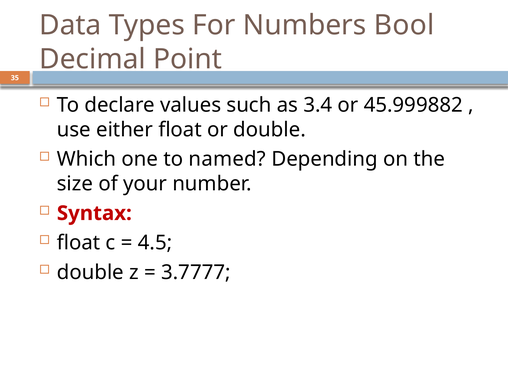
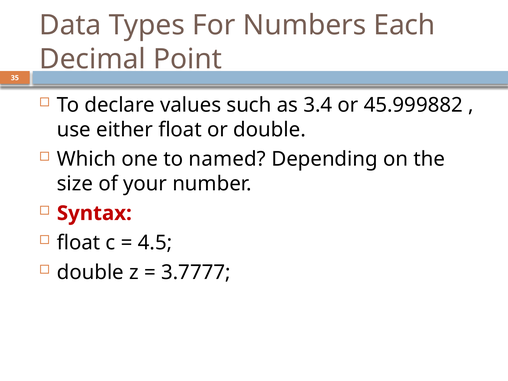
Bool: Bool -> Each
